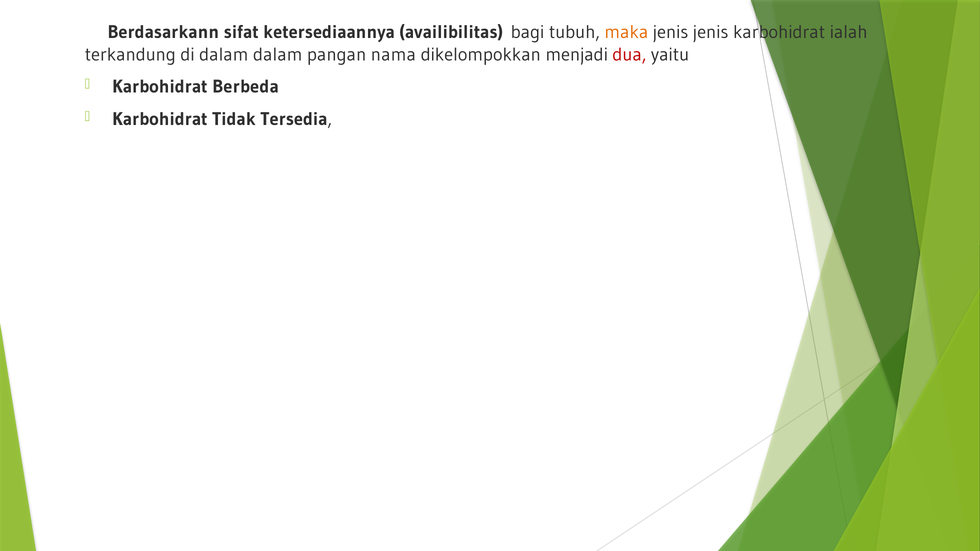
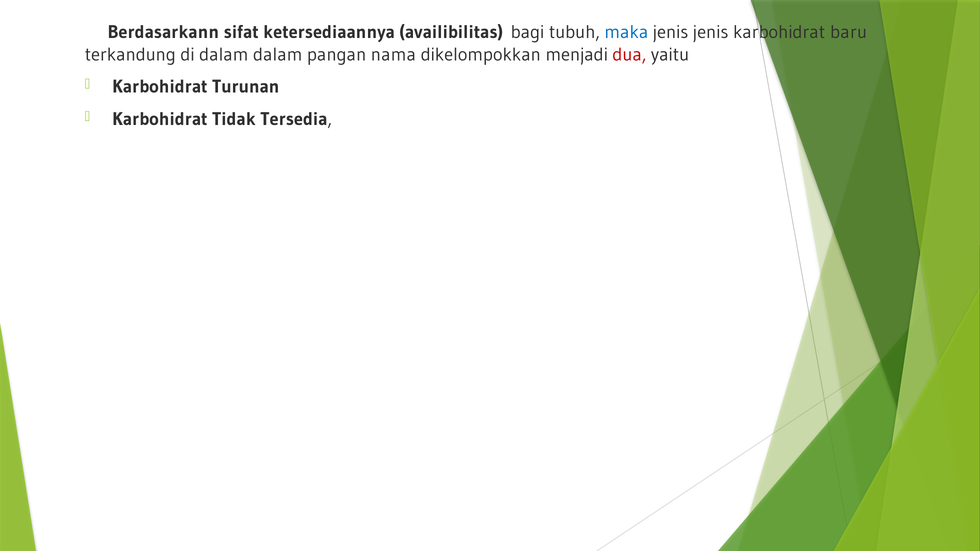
maka colour: orange -> blue
ialah: ialah -> baru
Berbeda: Berbeda -> Turunan
